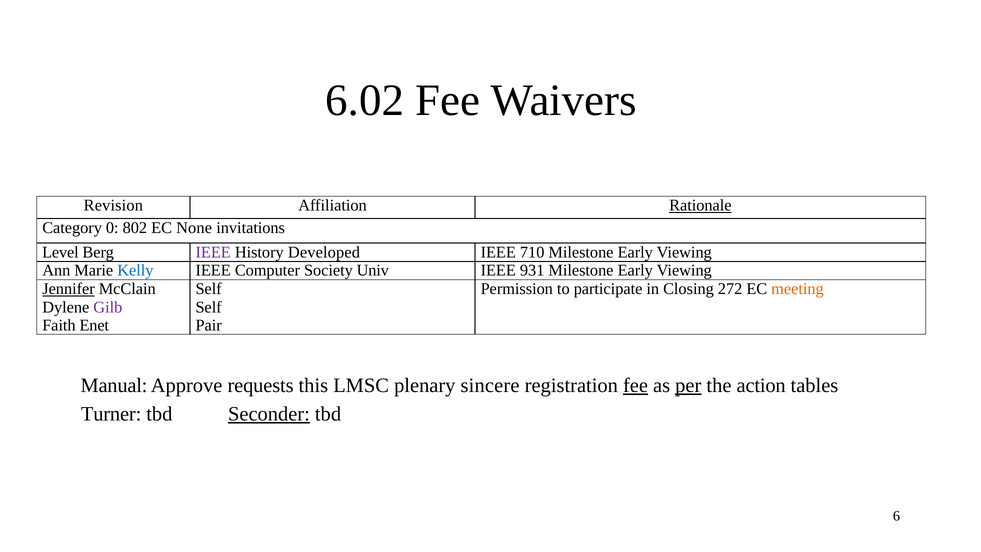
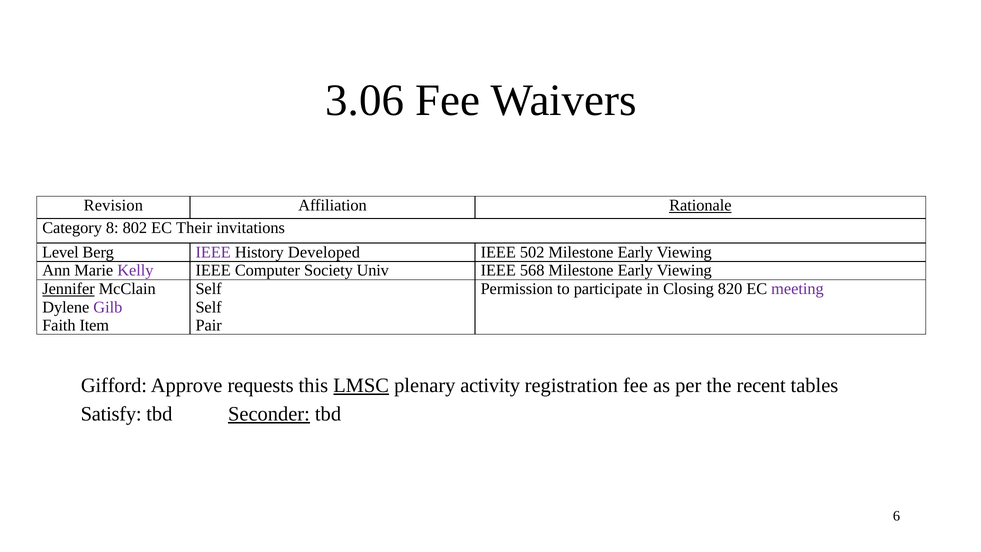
6.02: 6.02 -> 3.06
0: 0 -> 8
None: None -> Their
710: 710 -> 502
Kelly colour: blue -> purple
931: 931 -> 568
272: 272 -> 820
meeting colour: orange -> purple
Enet: Enet -> Item
Manual: Manual -> Gifford
LMSC underline: none -> present
sincere: sincere -> activity
fee at (636, 385) underline: present -> none
per underline: present -> none
action: action -> recent
Turner: Turner -> Satisfy
